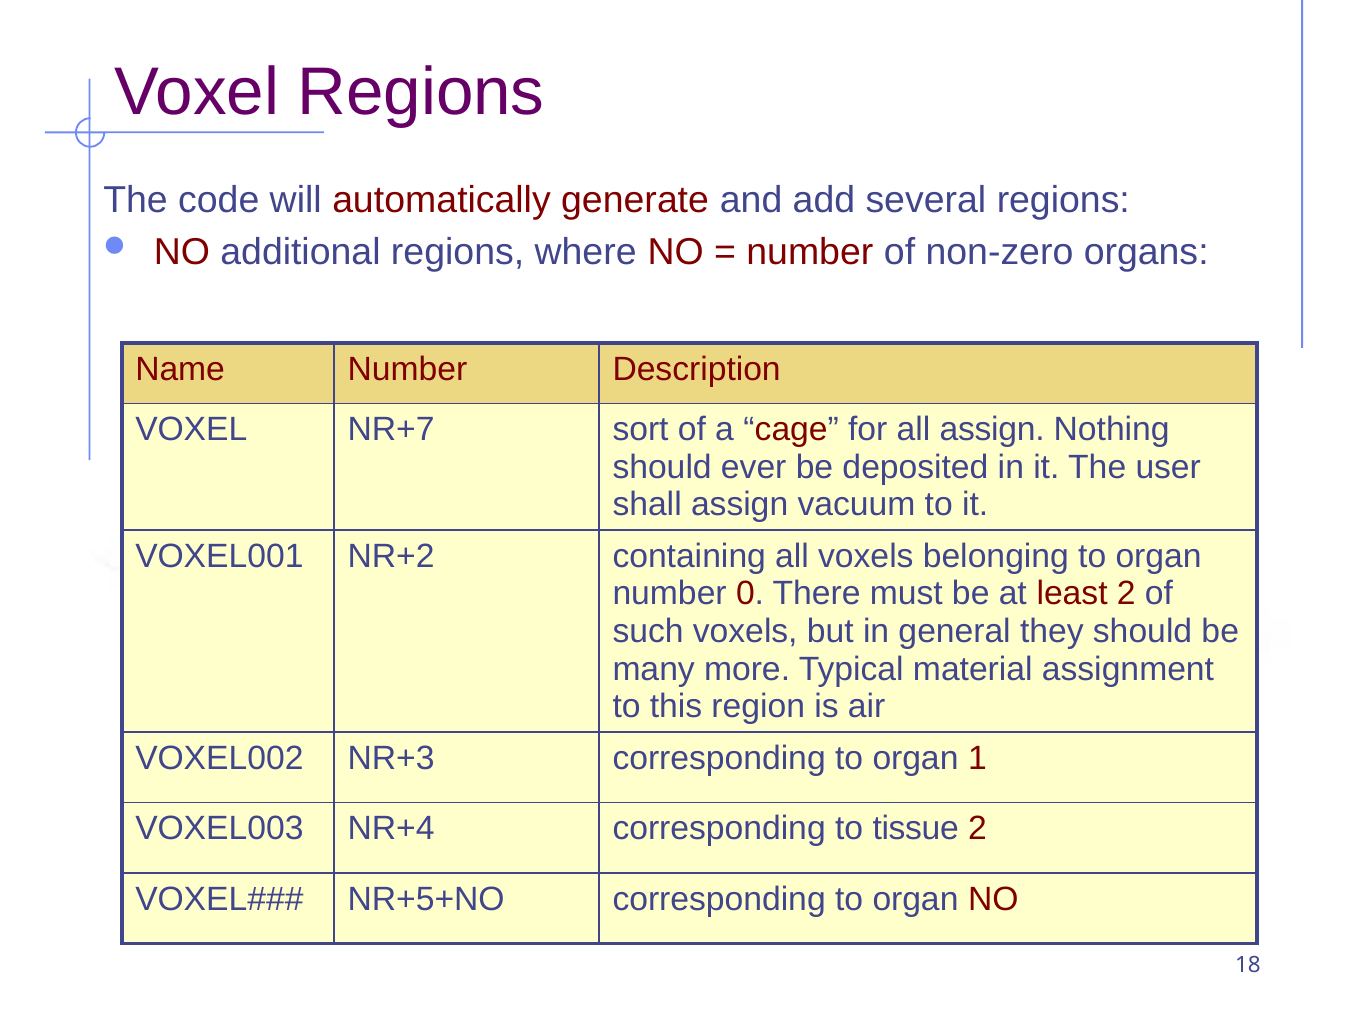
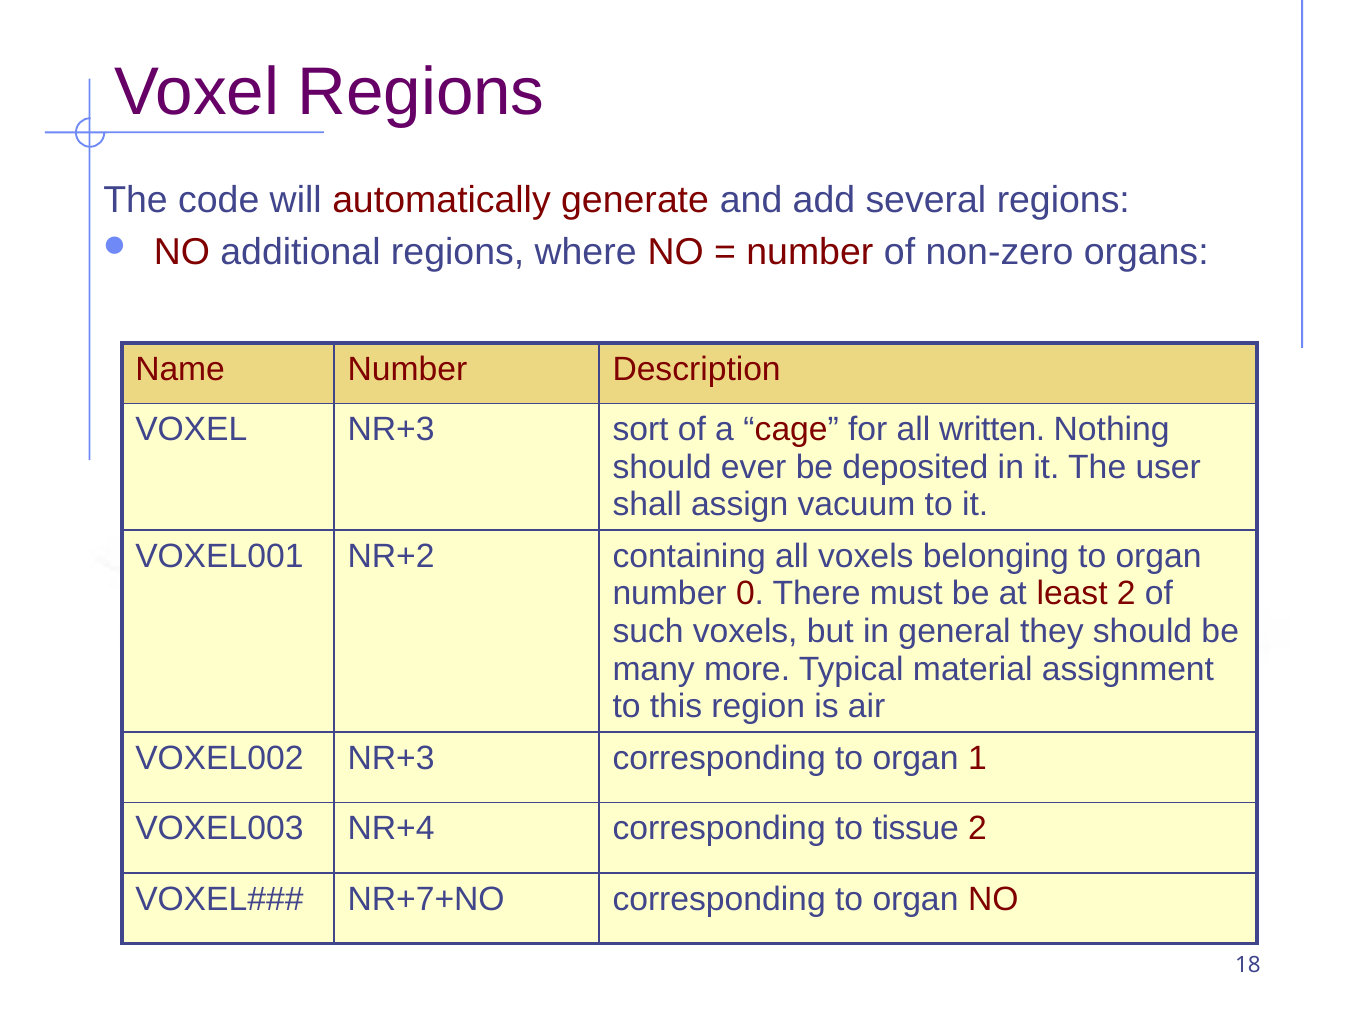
VOXEL NR+7: NR+7 -> NR+3
all assign: assign -> written
NR+5+NO: NR+5+NO -> NR+7+NO
